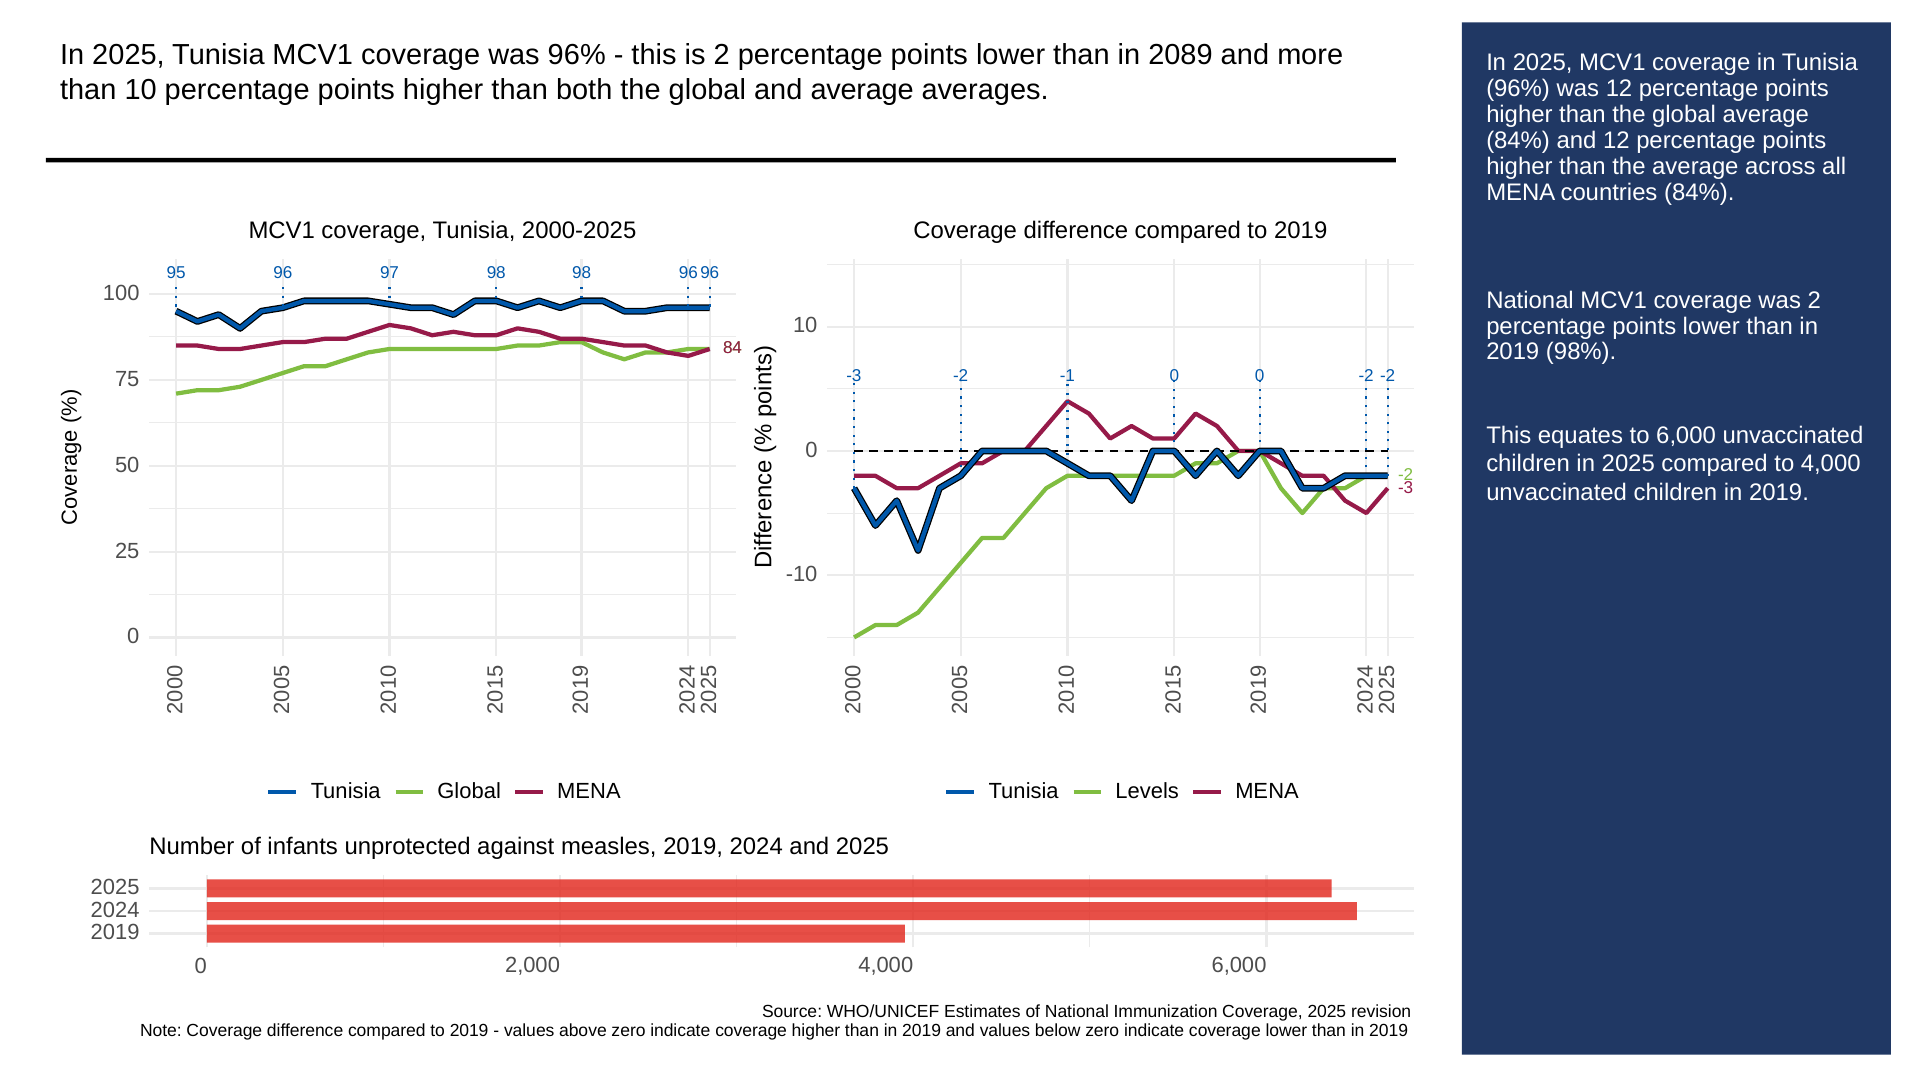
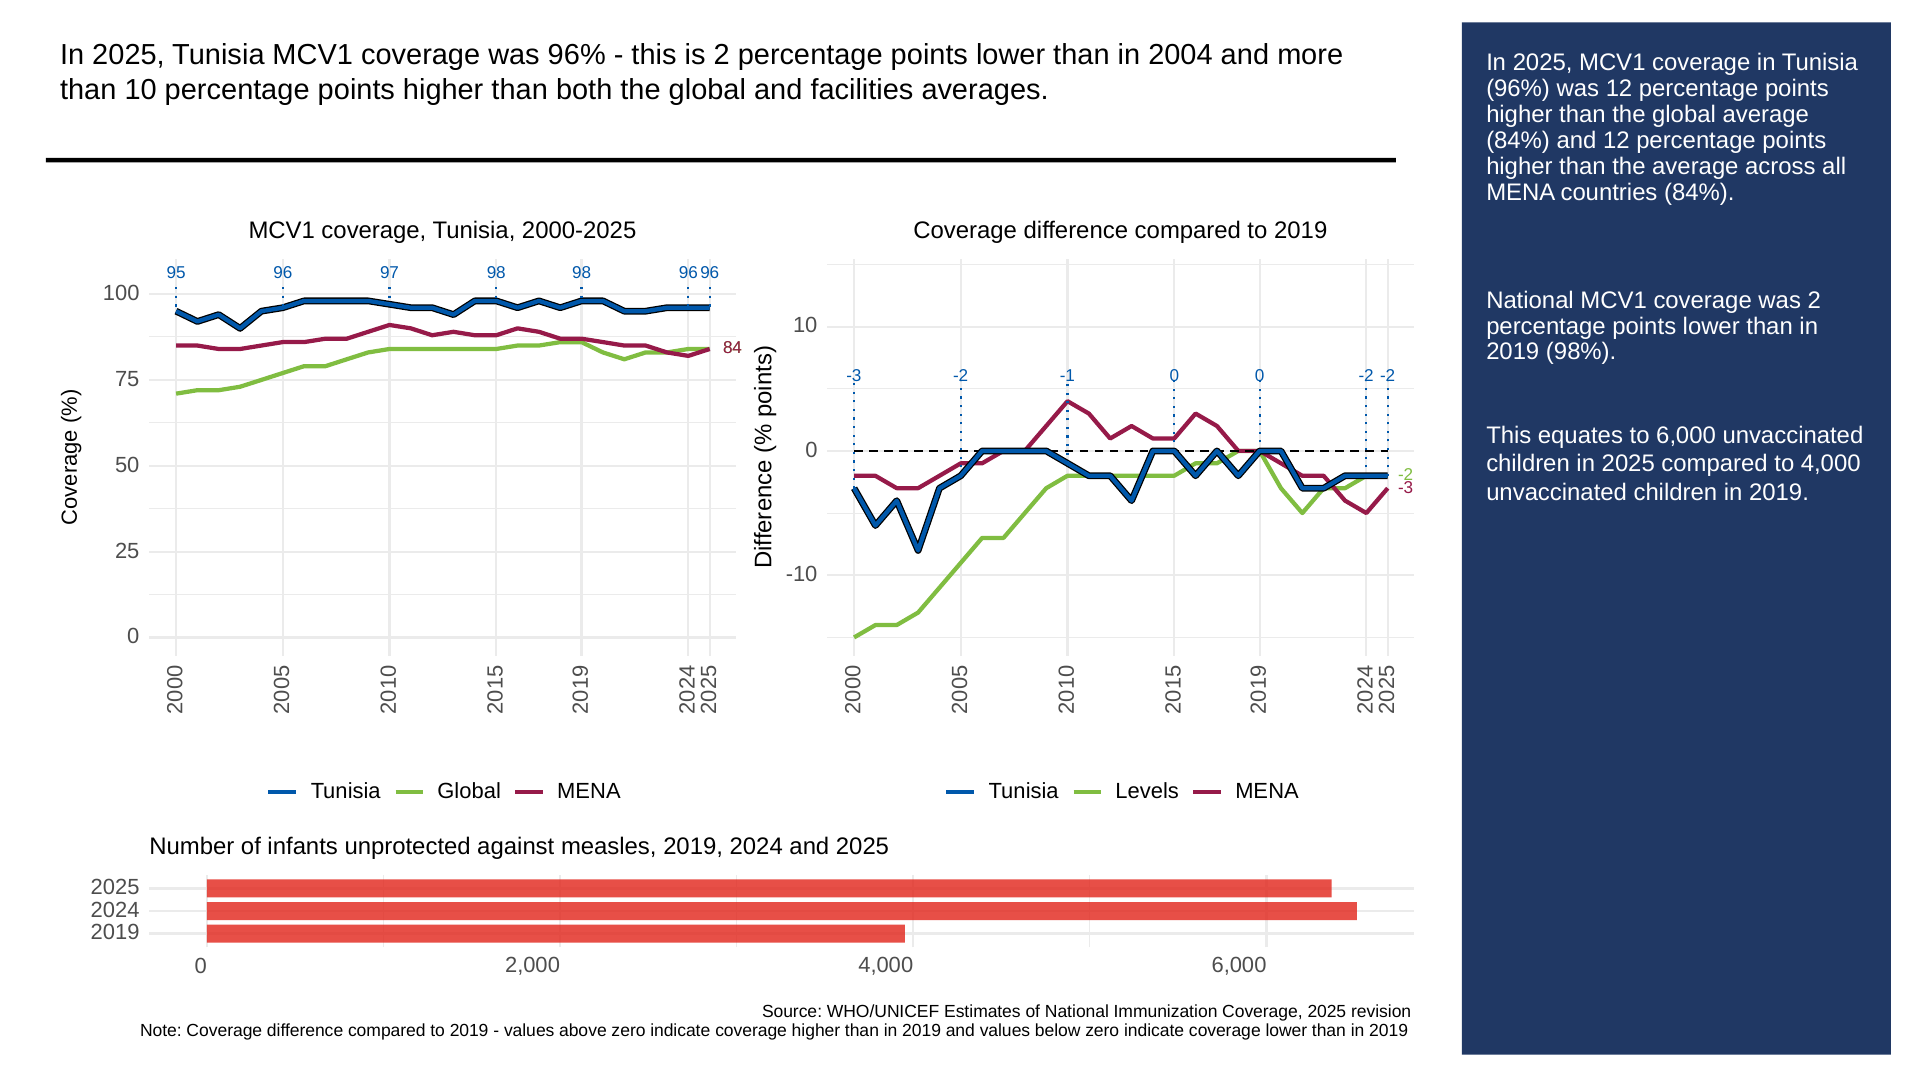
2089: 2089 -> 2004
and average: average -> facilities
